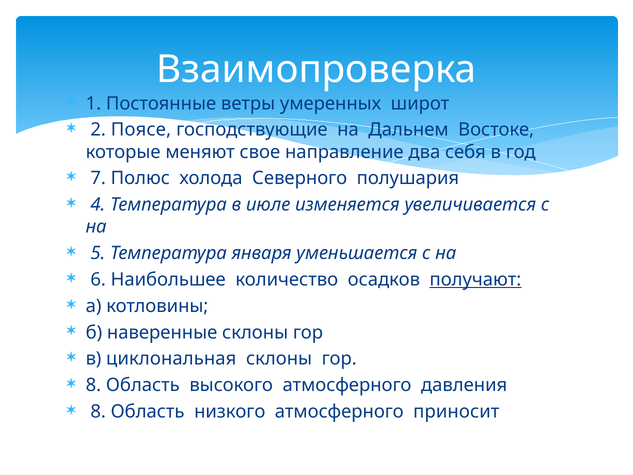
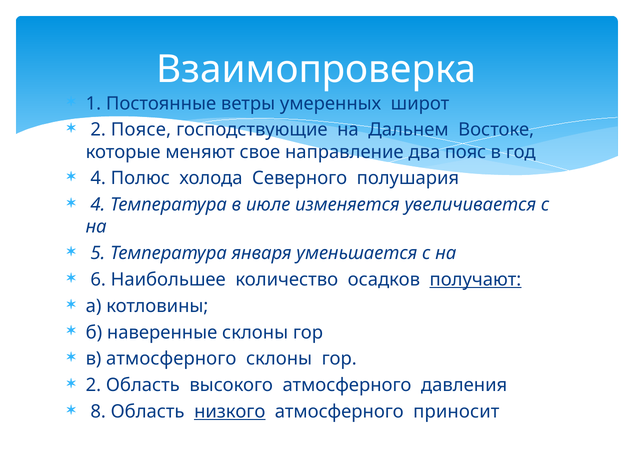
себя: себя -> пояс
7 at (98, 178): 7 -> 4
в циклональная: циклональная -> атмосферного
8 at (93, 385): 8 -> 2
низкого underline: none -> present
